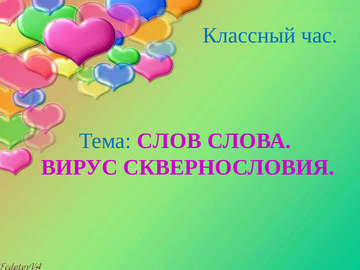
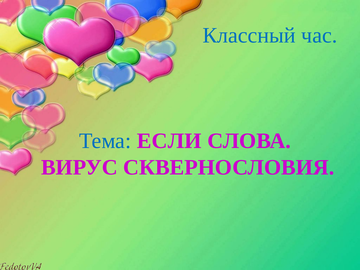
СЛОВ: СЛОВ -> ЕСЛИ
